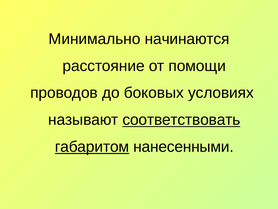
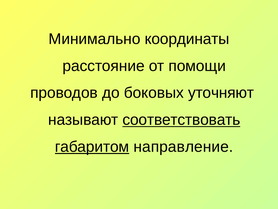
начинаются: начинаются -> координаты
условиях: условиях -> уточняют
нанесенными: нанесенными -> направление
